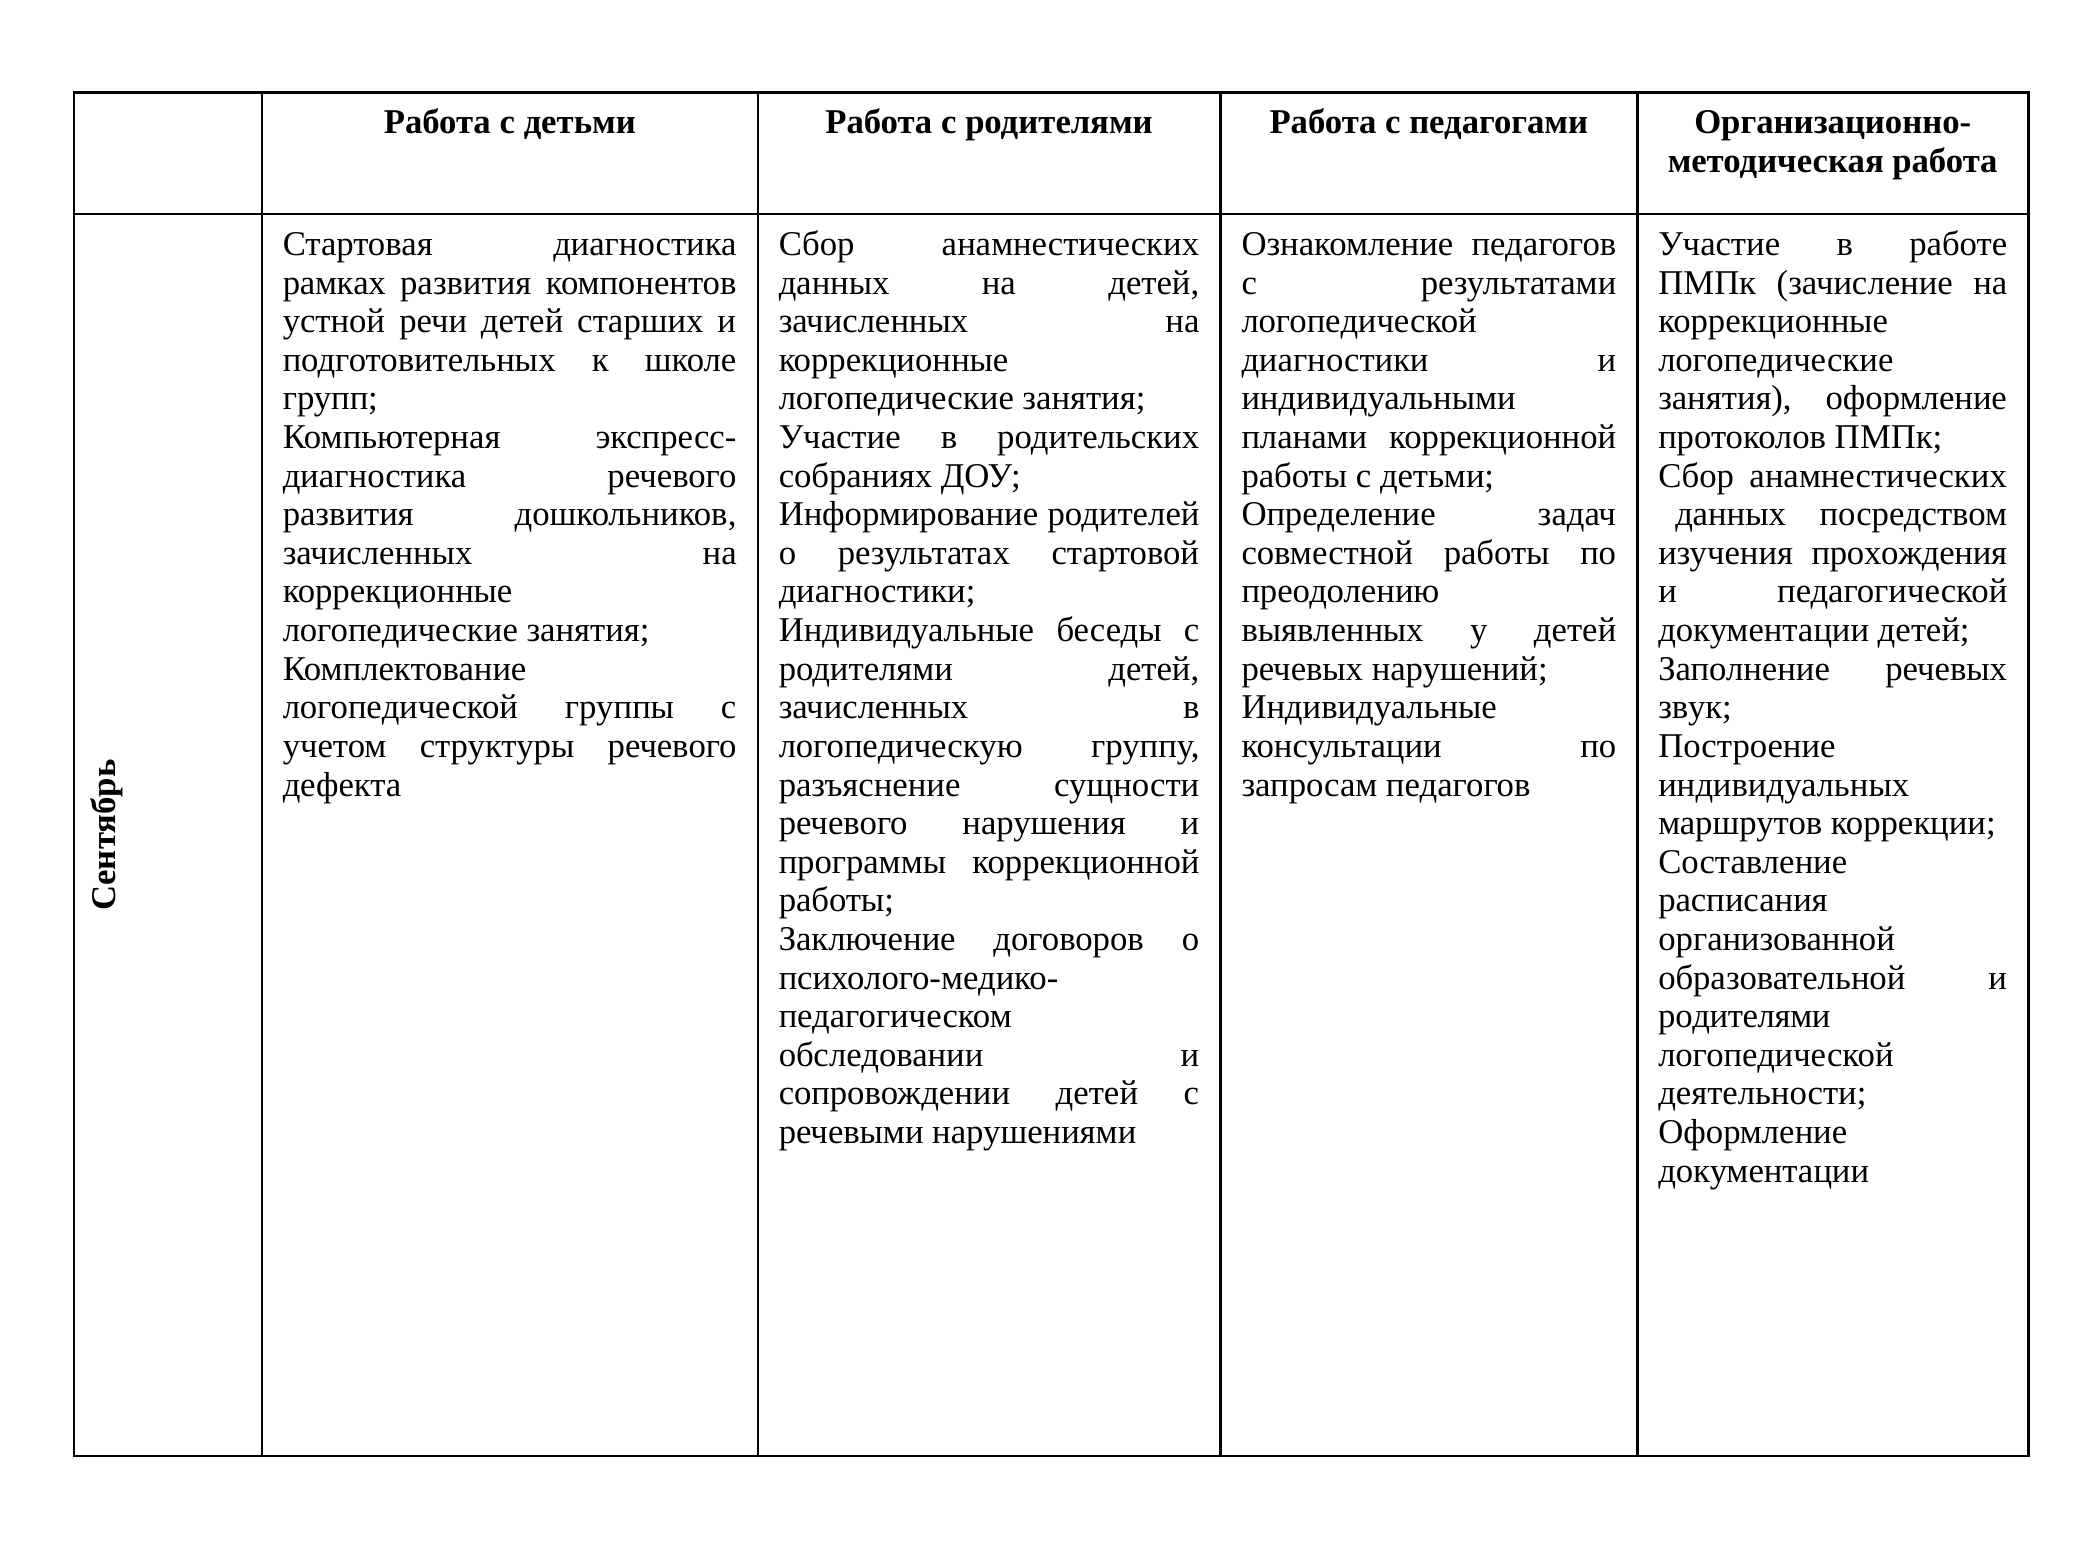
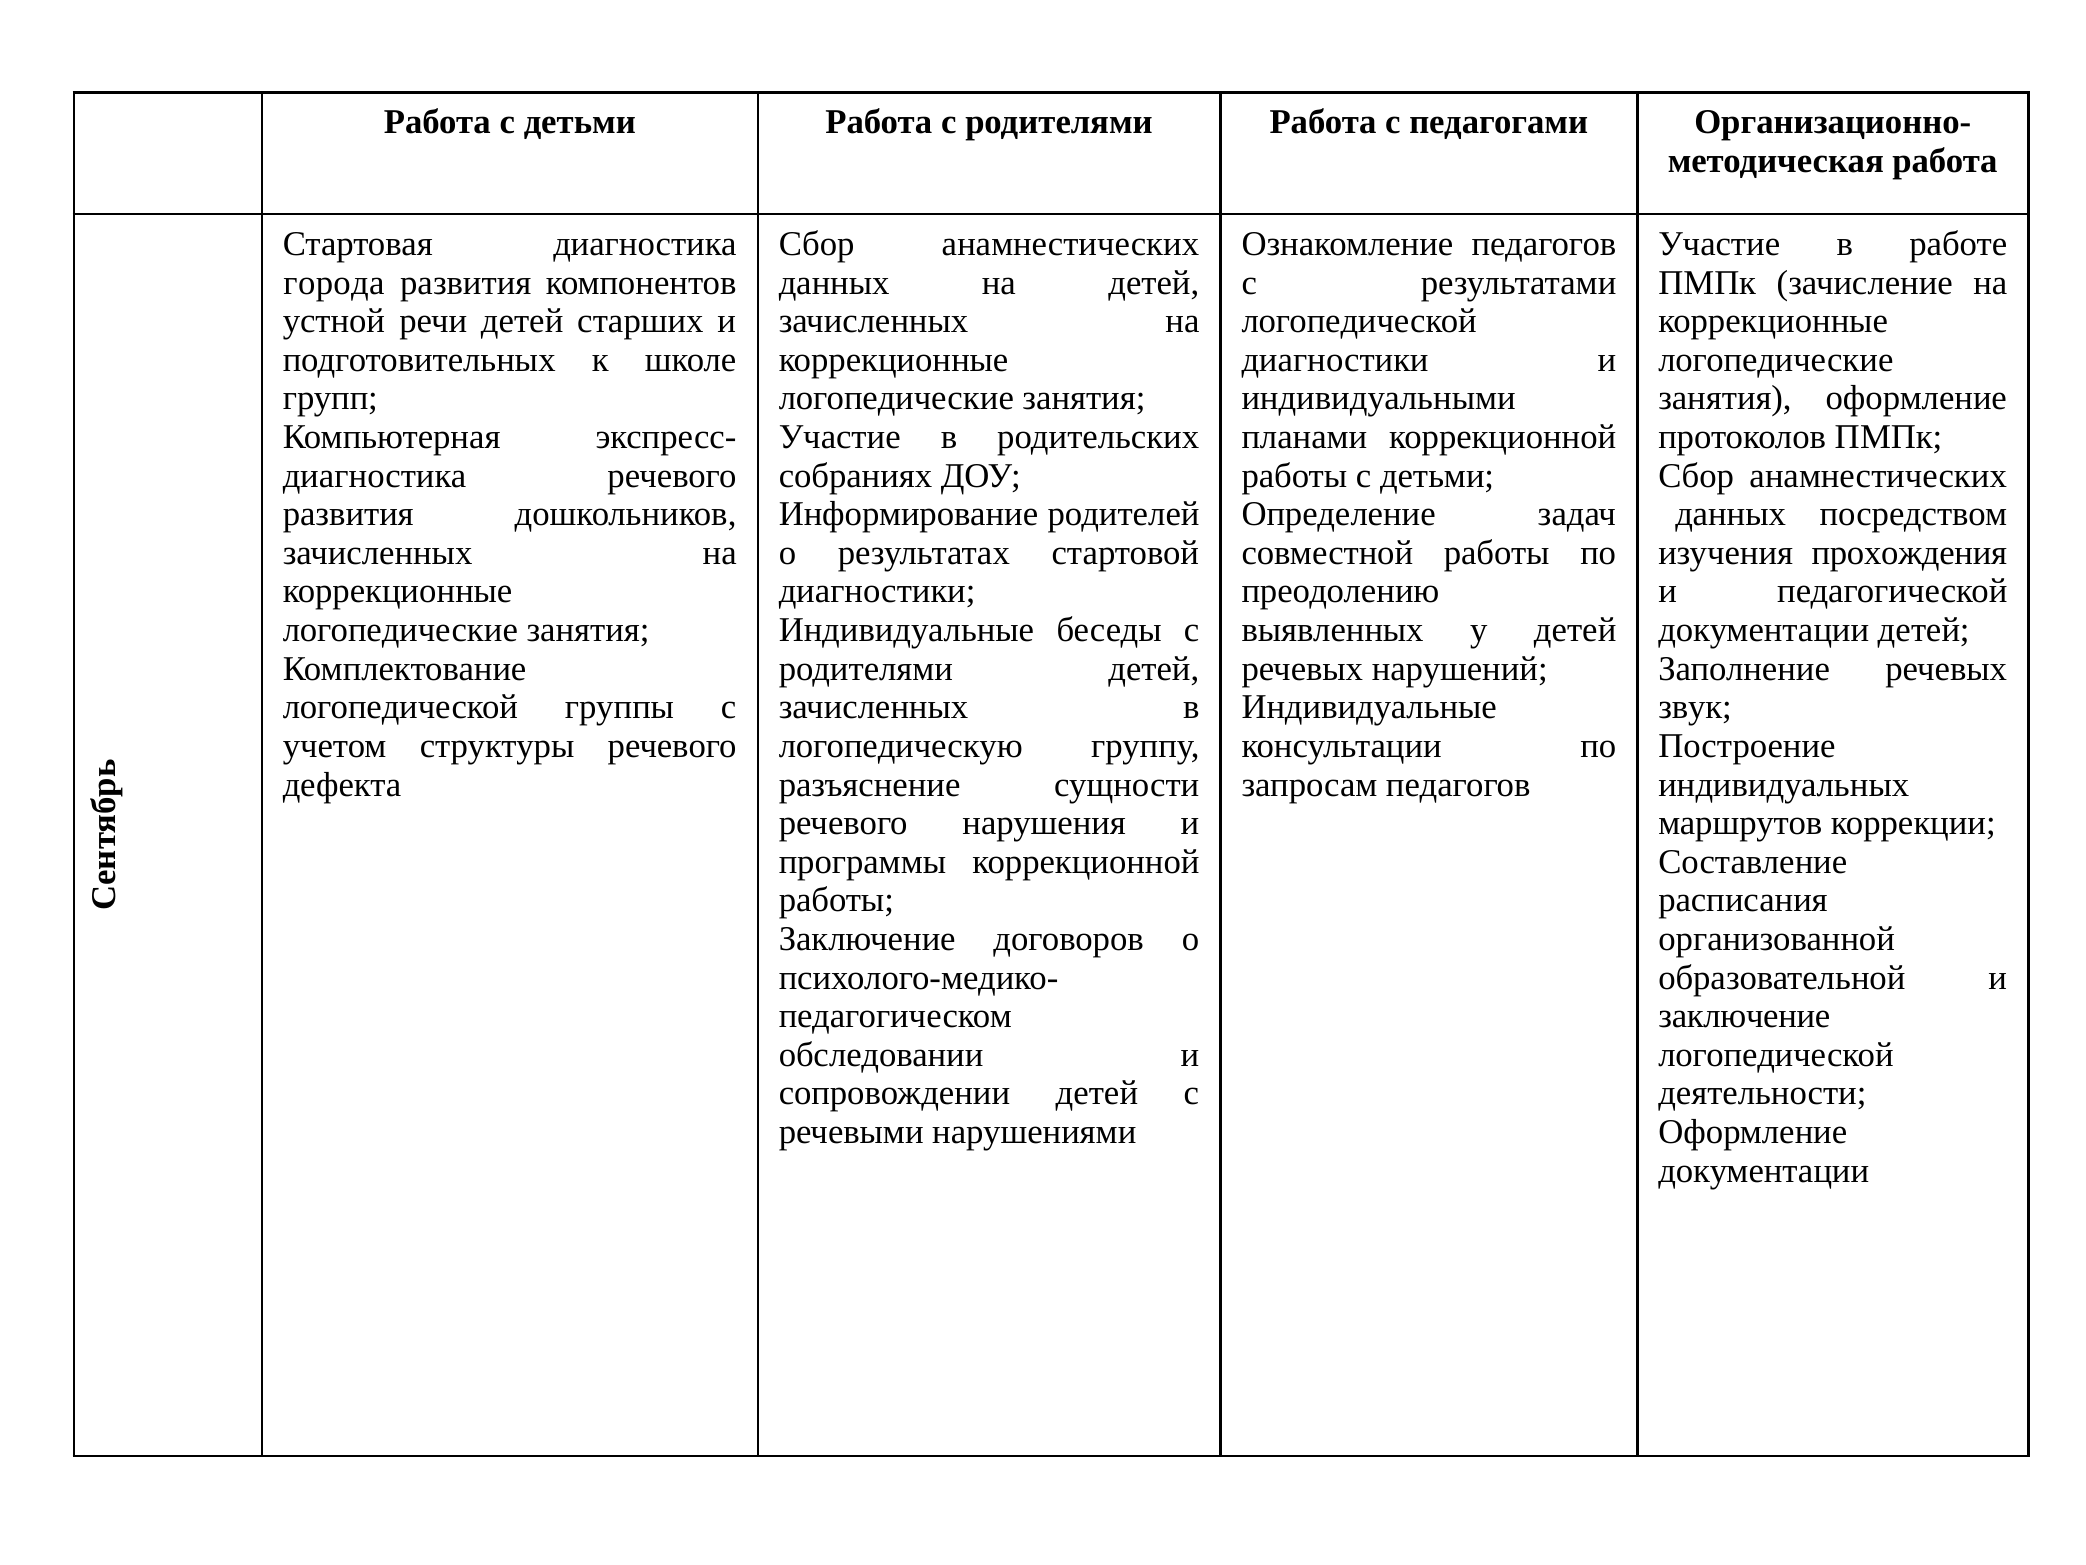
рамках: рамках -> города
родителями at (1744, 1016): родителями -> заключение
